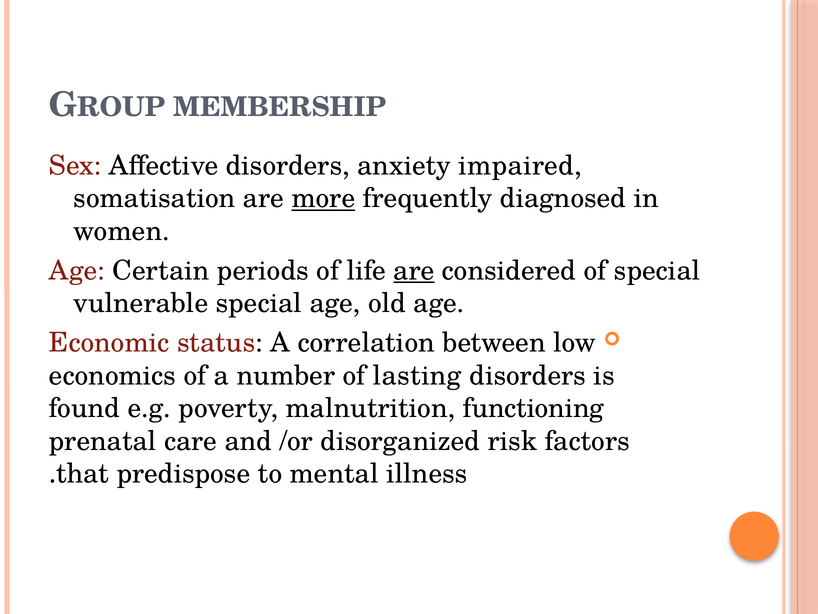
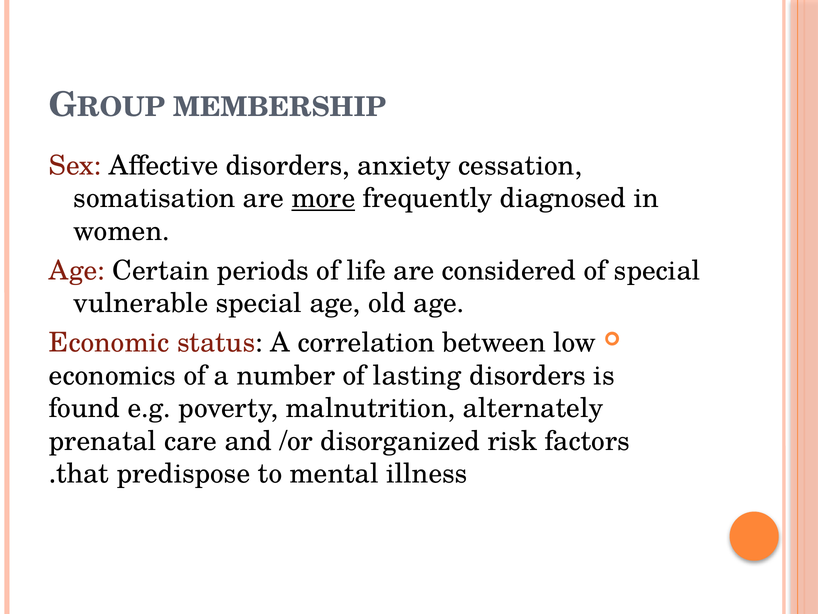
impaired: impaired -> cessation
are at (414, 270) underline: present -> none
functioning: functioning -> alternately
